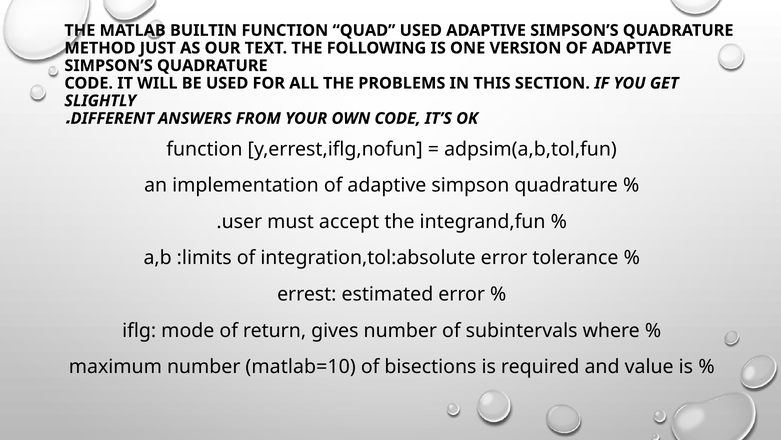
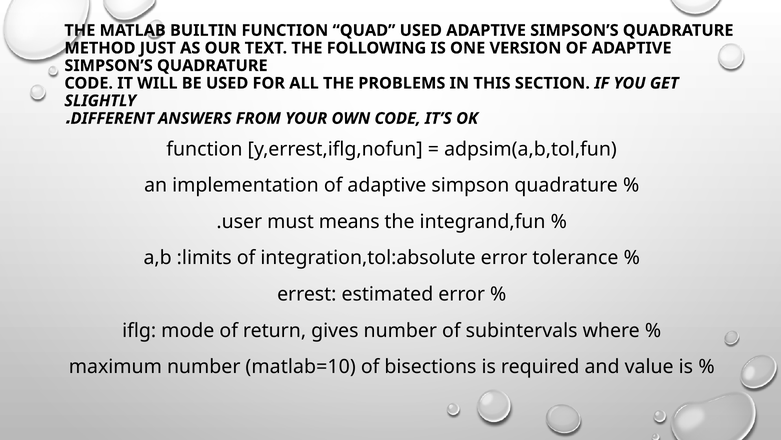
accept: accept -> means
